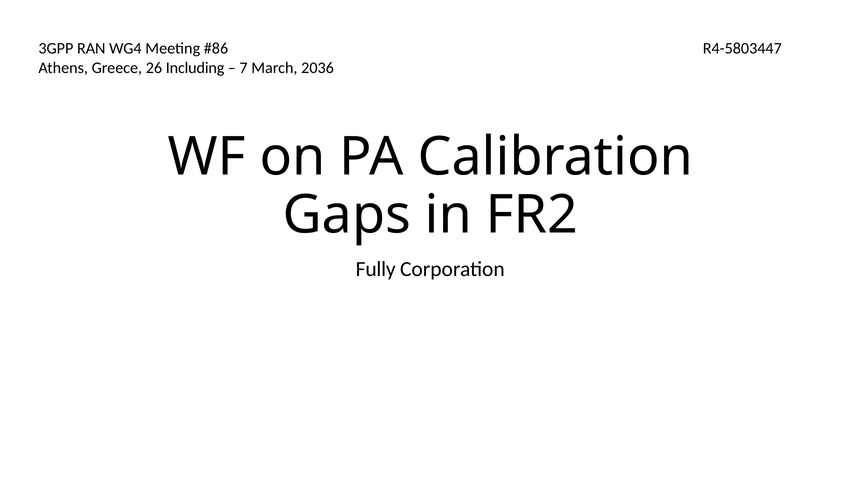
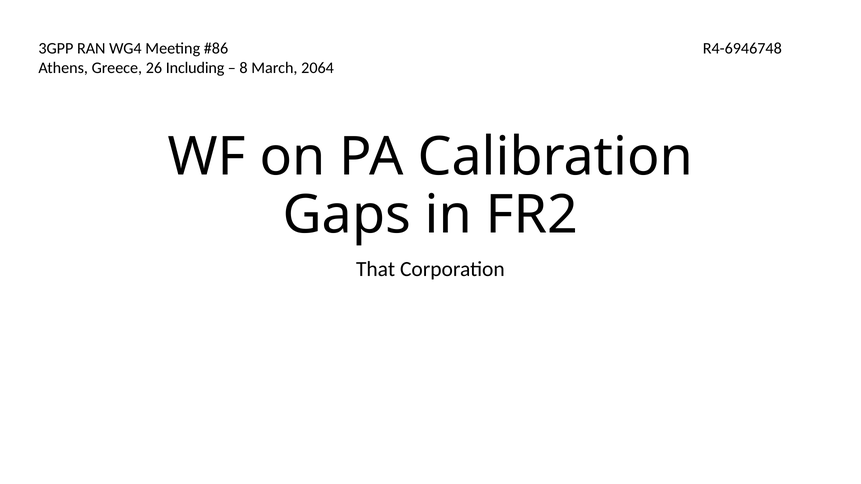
R4-5803447: R4-5803447 -> R4-6946748
7: 7 -> 8
2036: 2036 -> 2064
Fully: Fully -> That
